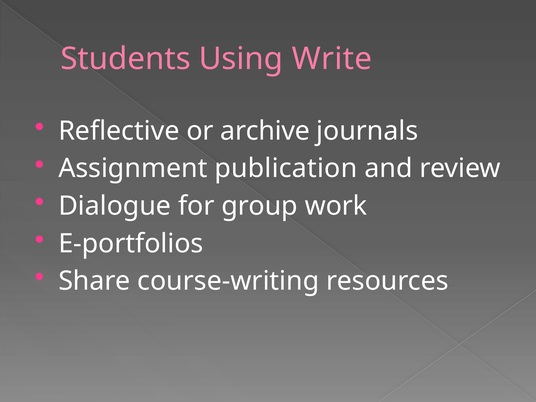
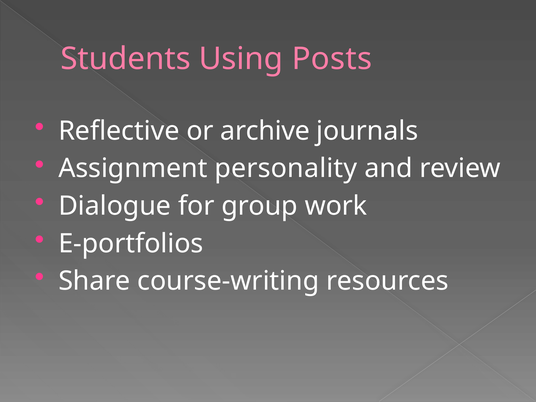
Write: Write -> Posts
publication: publication -> personality
